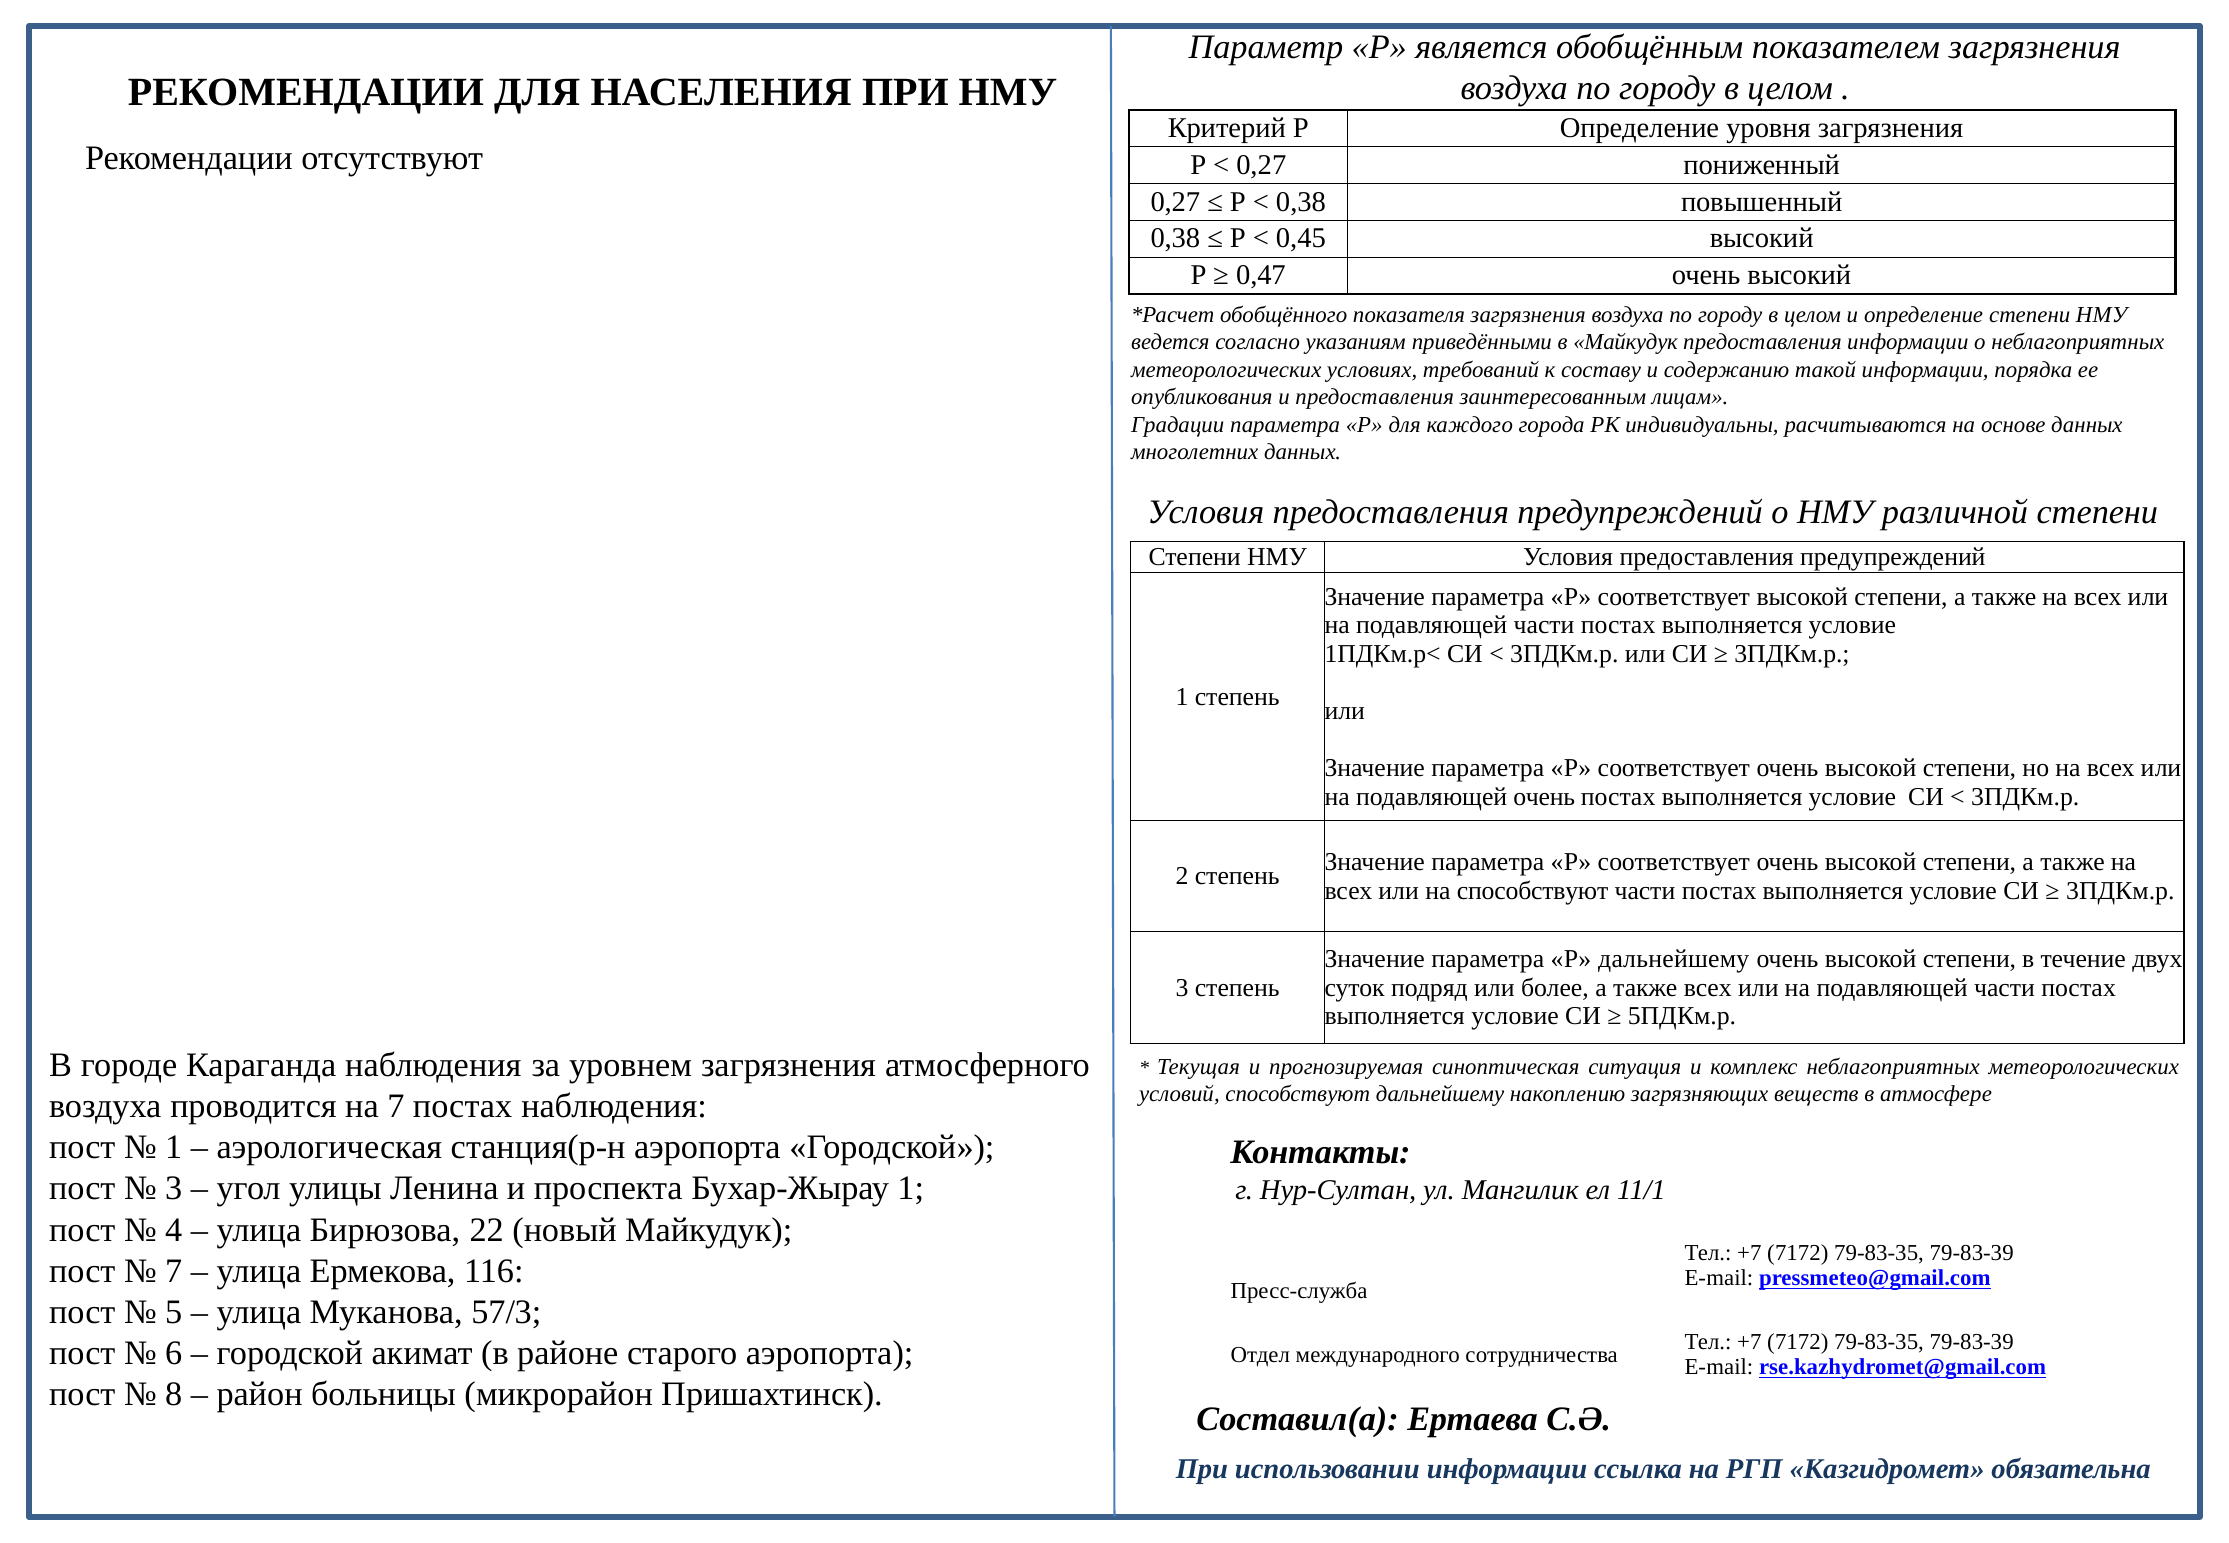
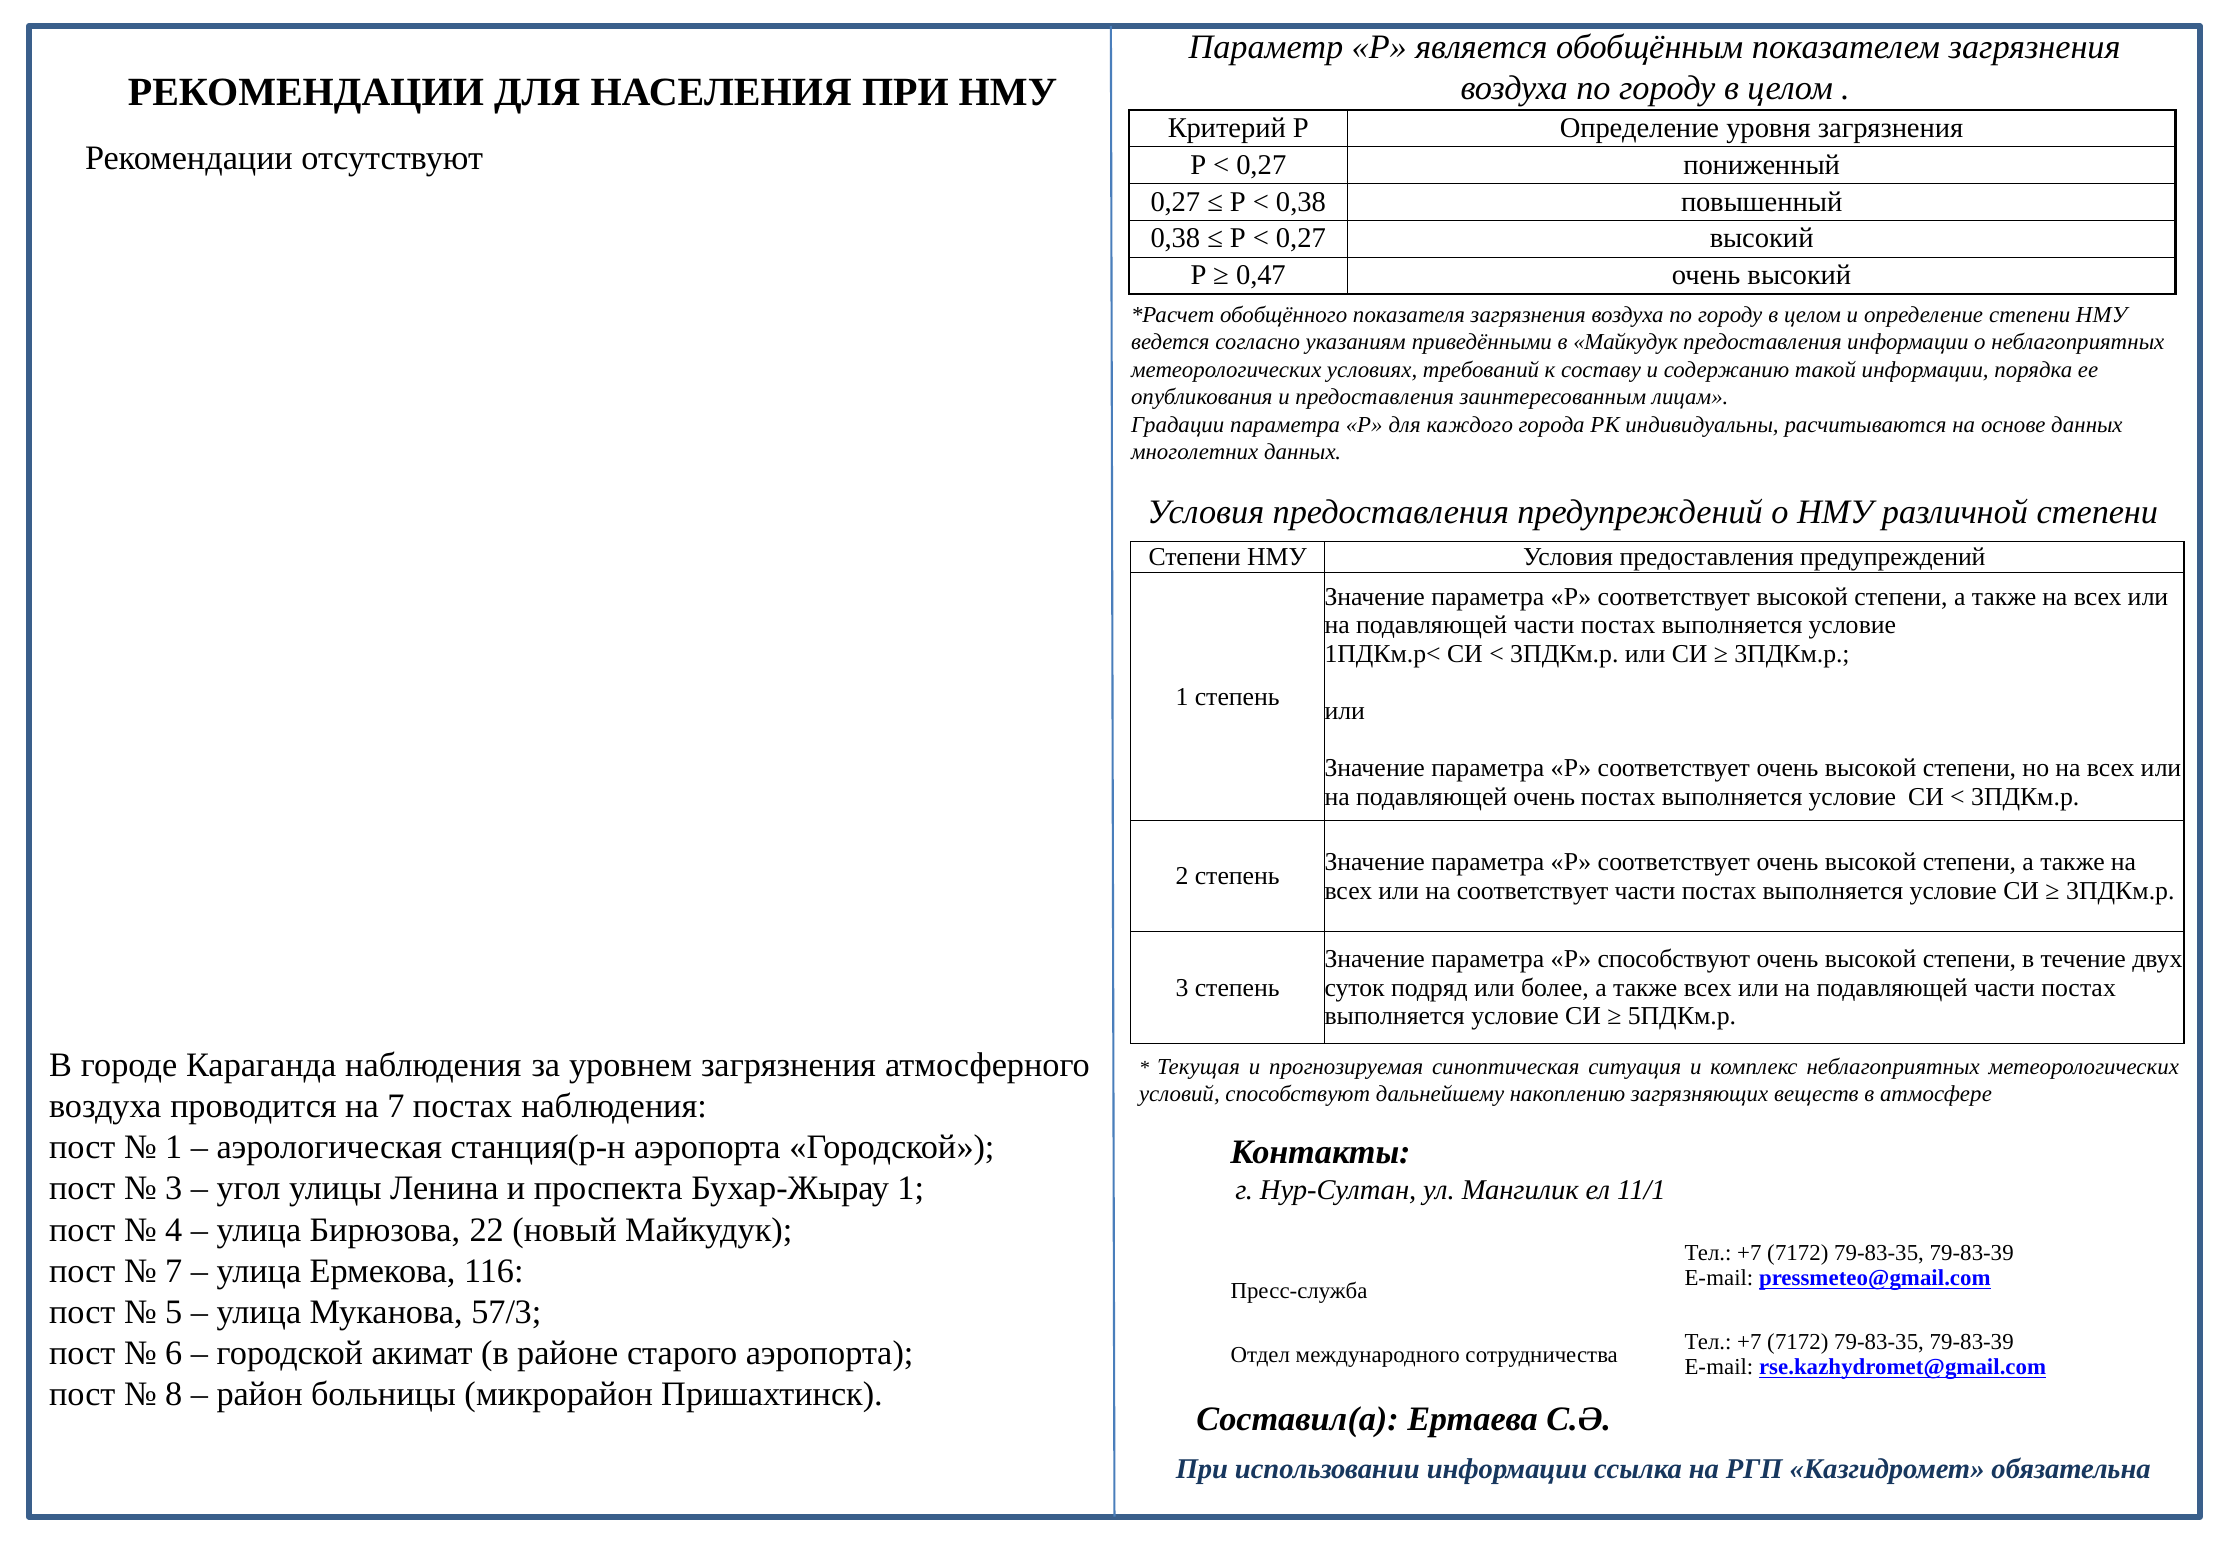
0,45 at (1301, 239): 0,45 -> 0,27
на способствуют: способствуют -> соответствует
Р дальнейшему: дальнейшему -> способствуют
